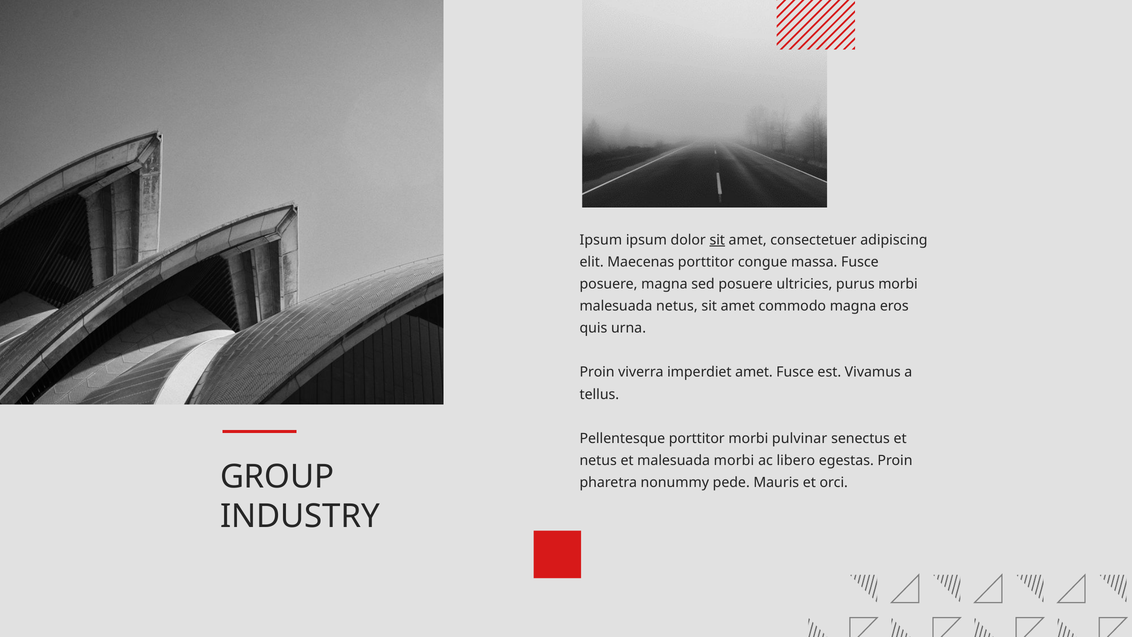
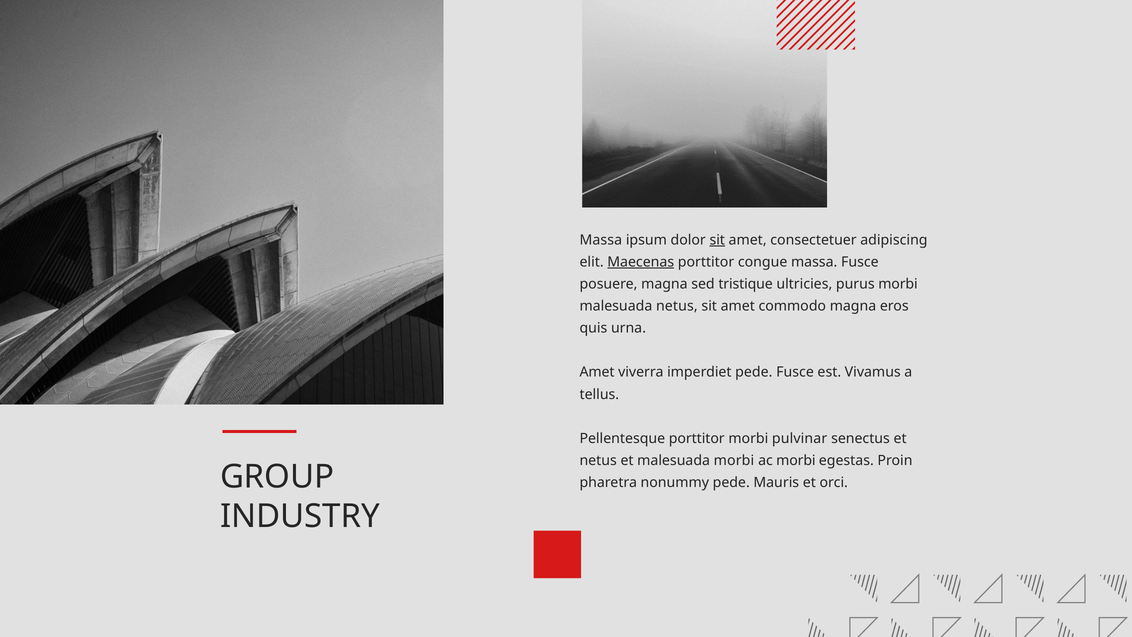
Ipsum at (601, 240): Ipsum -> Massa
Maecenas underline: none -> present
sed posuere: posuere -> tristique
Proin at (597, 372): Proin -> Amet
imperdiet amet: amet -> pede
ac libero: libero -> morbi
